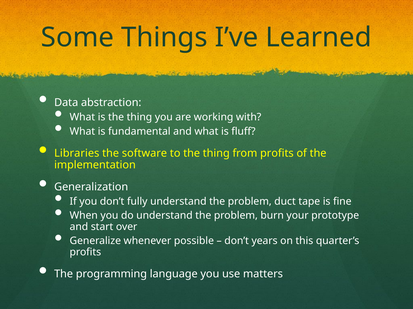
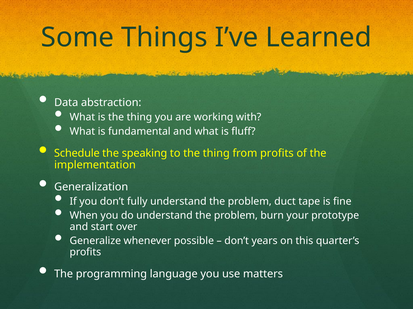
Libraries: Libraries -> Schedule
software: software -> speaking
